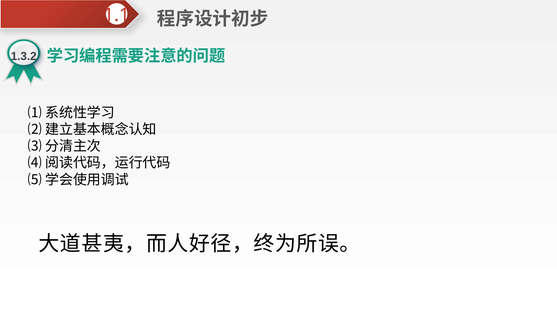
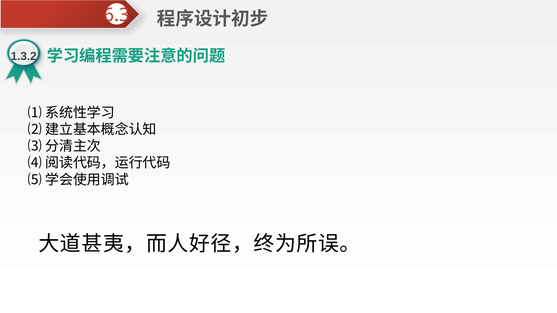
1.1: 1.1 -> 6.3
